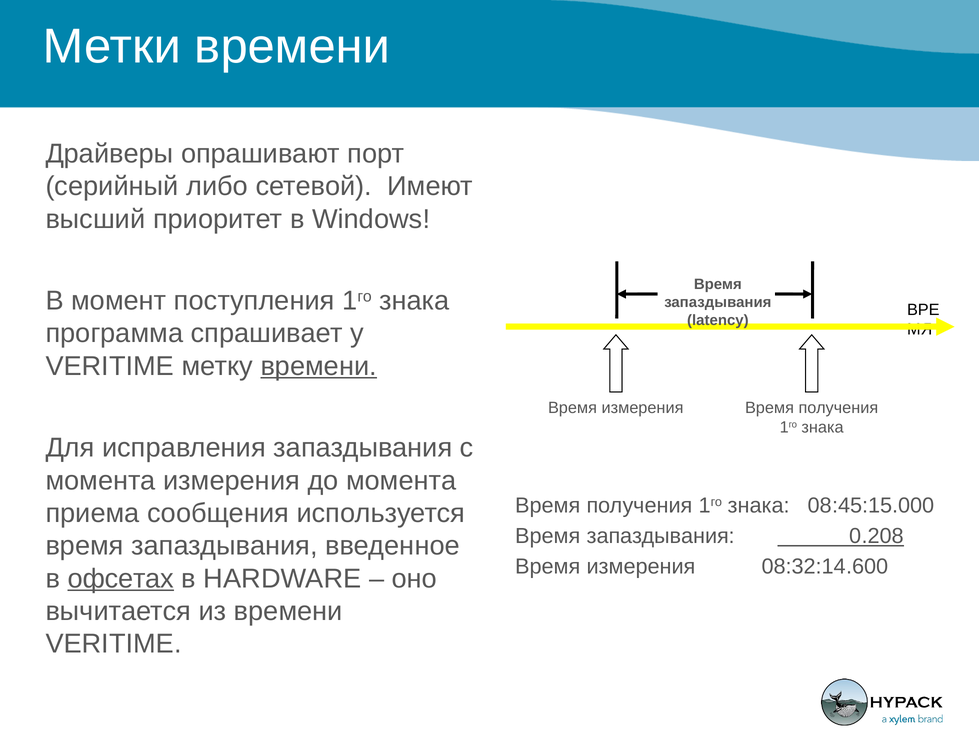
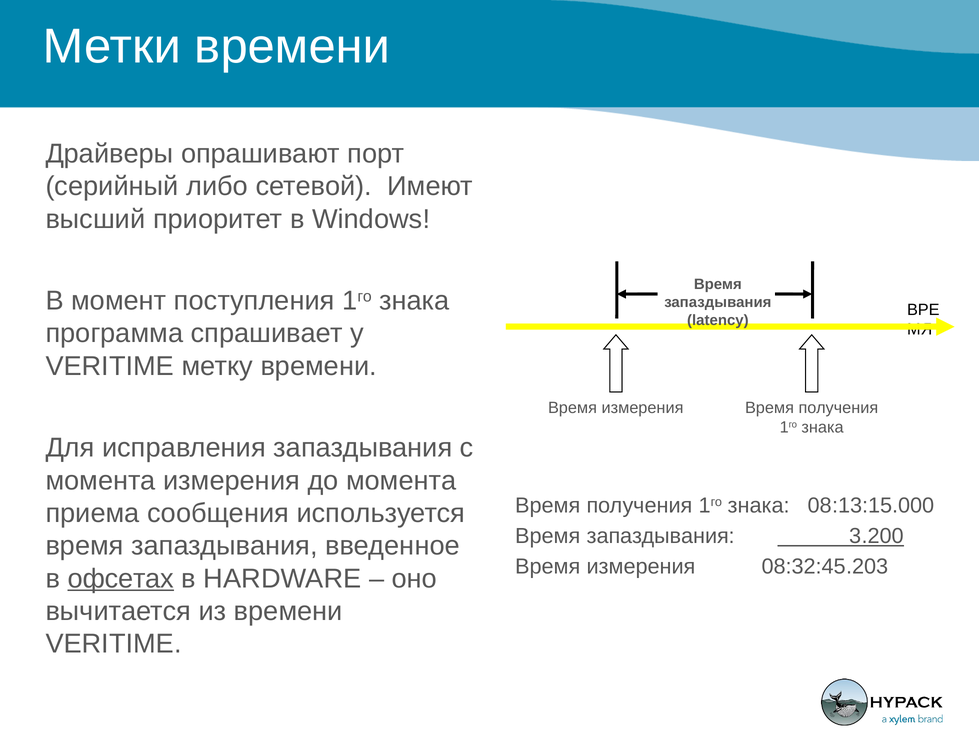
времени at (319, 366) underline: present -> none
08:45:15.000: 08:45:15.000 -> 08:13:15.000
0.208: 0.208 -> 3.200
08:32:14.600: 08:32:14.600 -> 08:32:45.203
